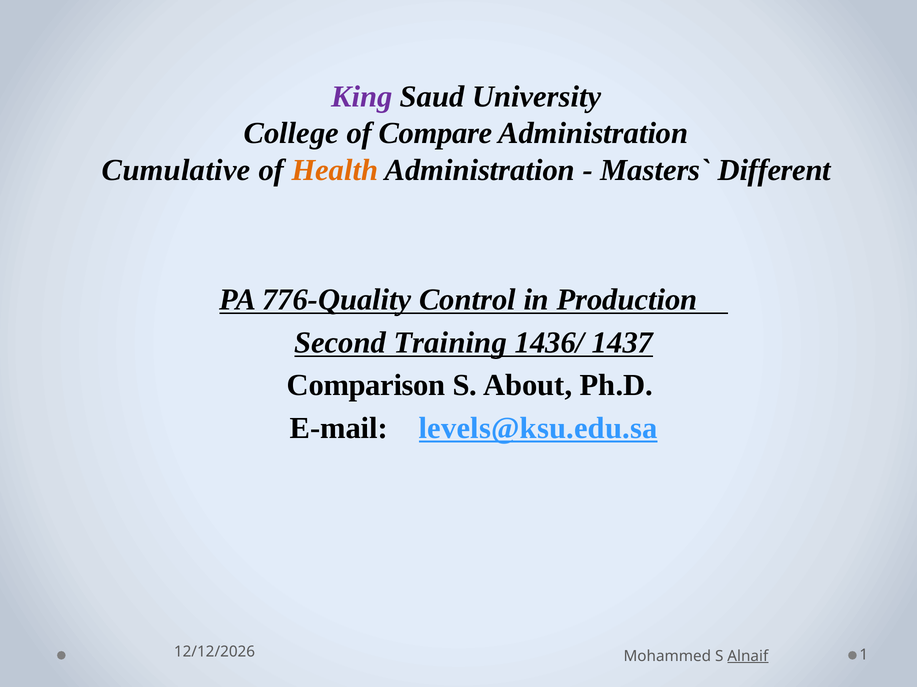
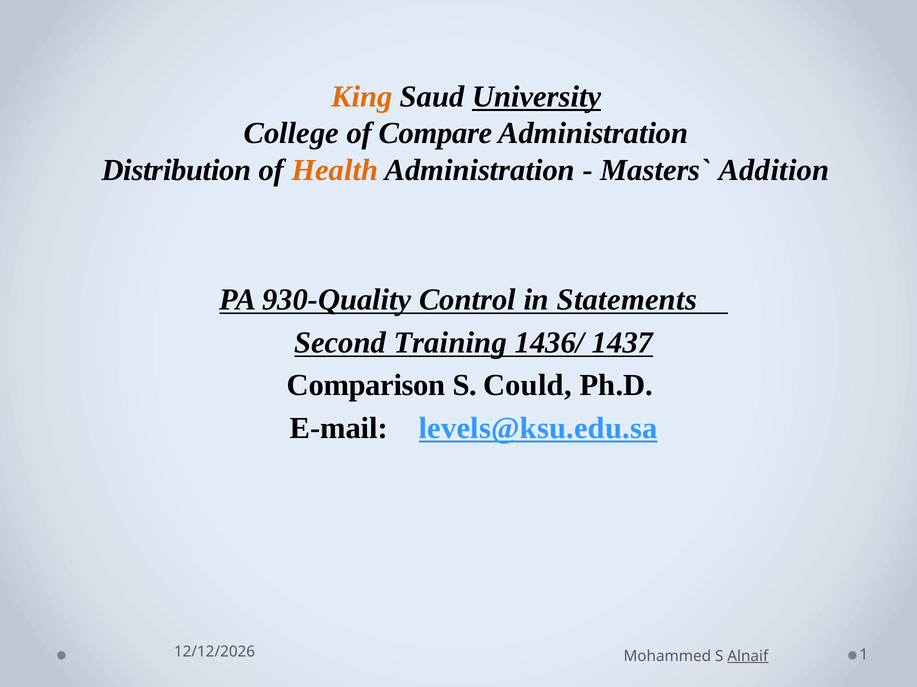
King colour: purple -> orange
University underline: none -> present
Cumulative: Cumulative -> Distribution
Different: Different -> Addition
776-Quality: 776-Quality -> 930-Quality
Production: Production -> Statements
About: About -> Could
